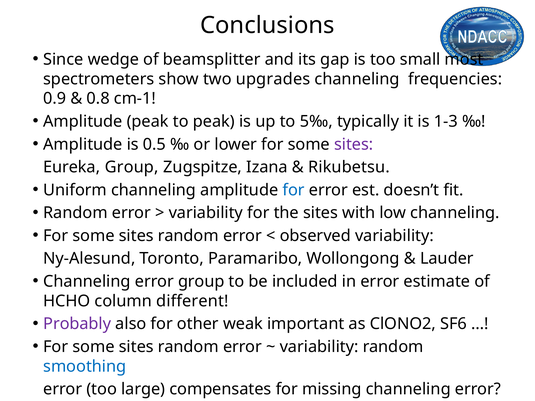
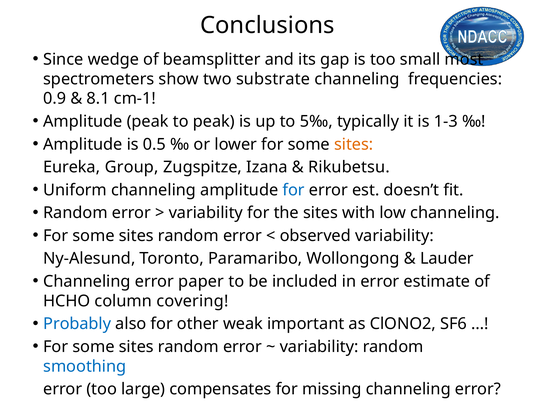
upgrades: upgrades -> substrate
0.8: 0.8 -> 8.1
sites at (354, 144) colour: purple -> orange
error group: group -> paper
different: different -> covering
Probably colour: purple -> blue
